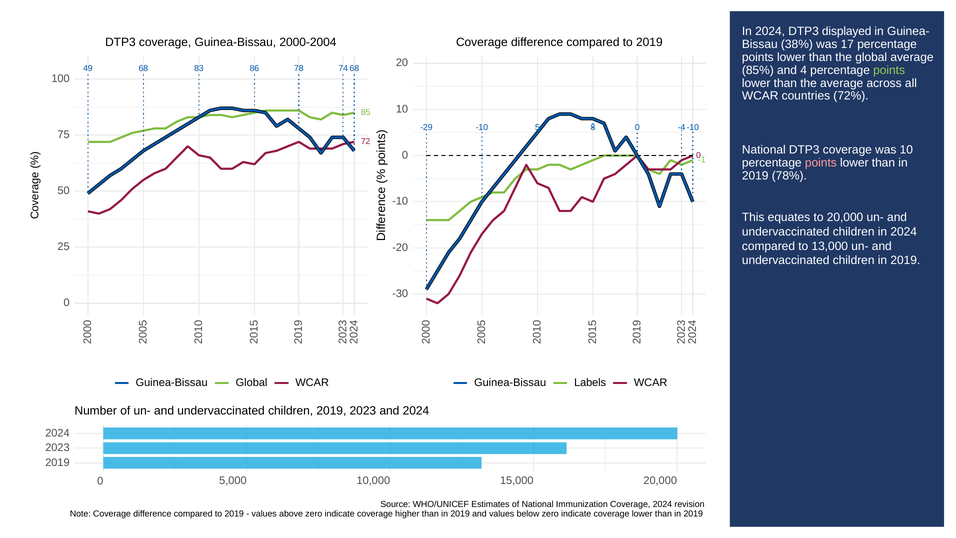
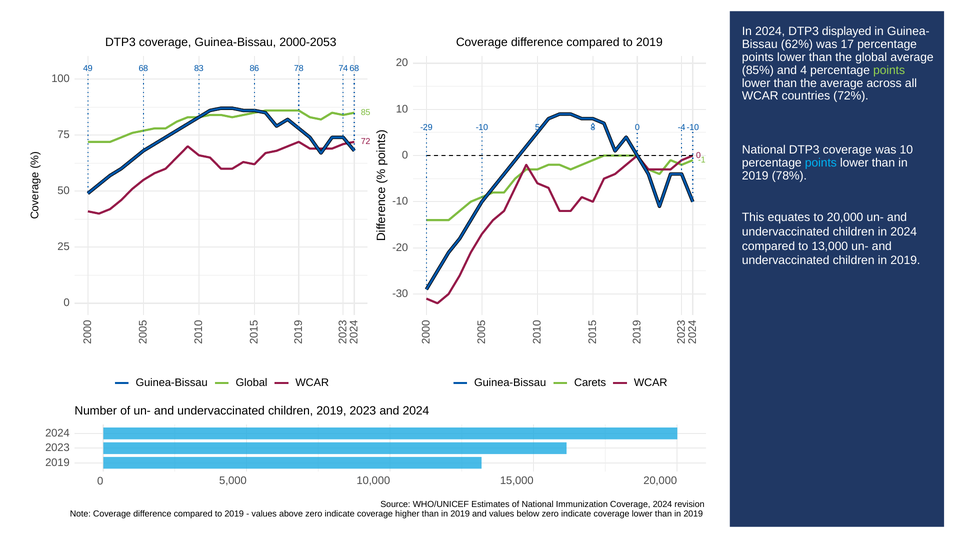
2000-2004: 2000-2004 -> 2000-2053
38%: 38% -> 62%
points at (821, 163) colour: pink -> light blue
Labels: Labels -> Carets
